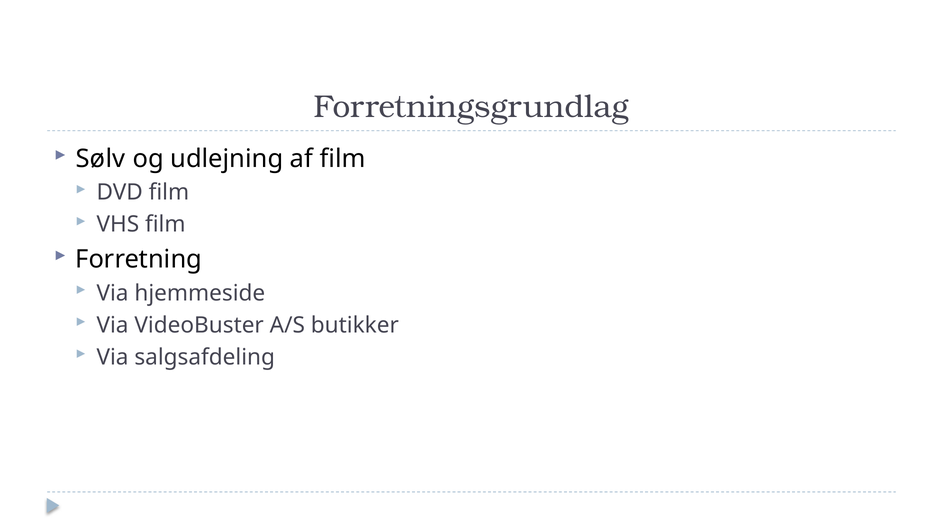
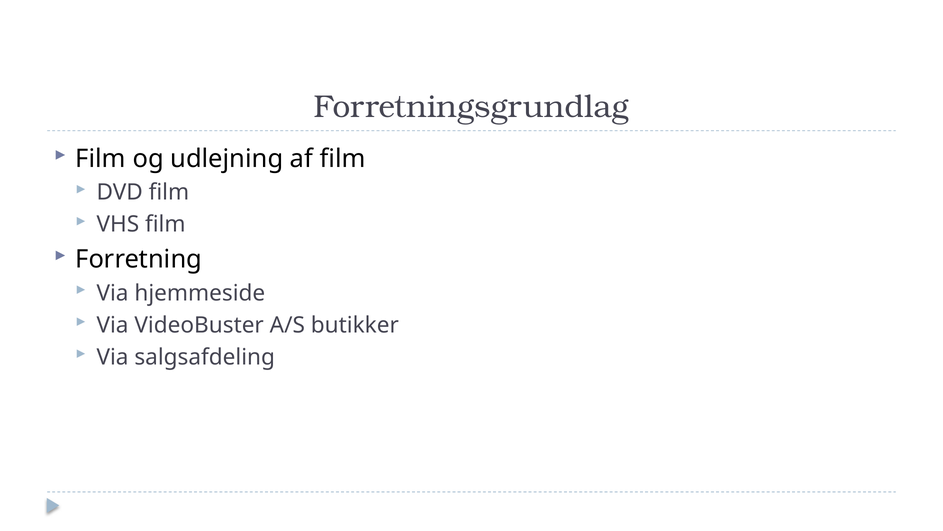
Sølv at (100, 159): Sølv -> Film
